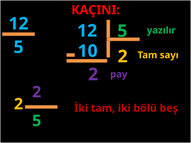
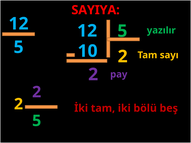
KAÇINI: KAÇINI -> SAYIYA
